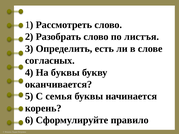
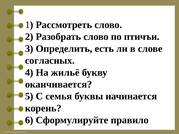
листъя: листъя -> птичъи
На буквы: буквы -> жильё
